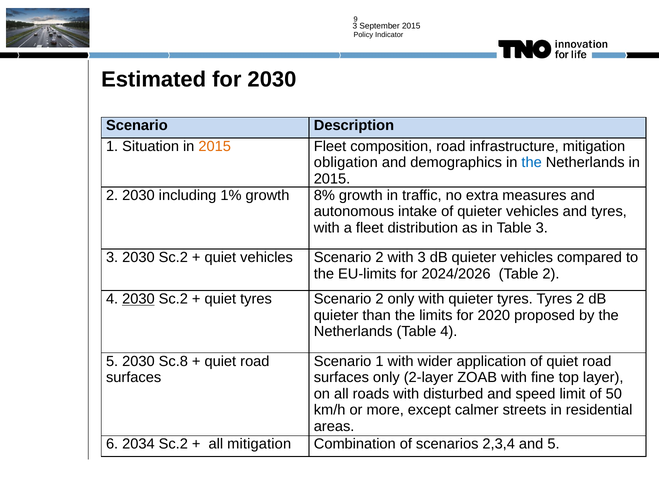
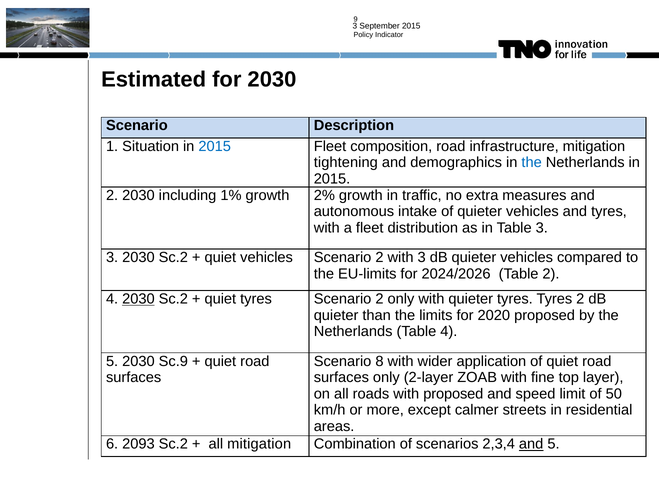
2015 at (215, 146) colour: orange -> blue
obligation: obligation -> tightening
8%: 8% -> 2%
Sc.8: Sc.8 -> Sc.9
Scenario 1: 1 -> 8
with disturbed: disturbed -> proposed
2034: 2034 -> 2093
and at (531, 444) underline: none -> present
